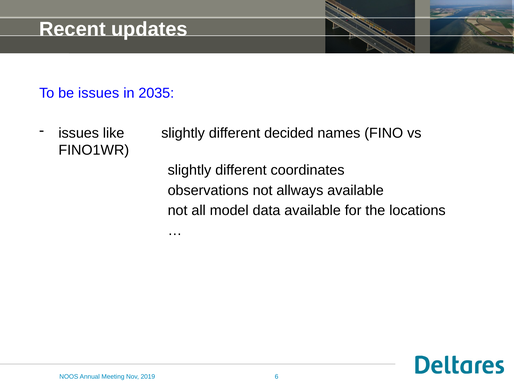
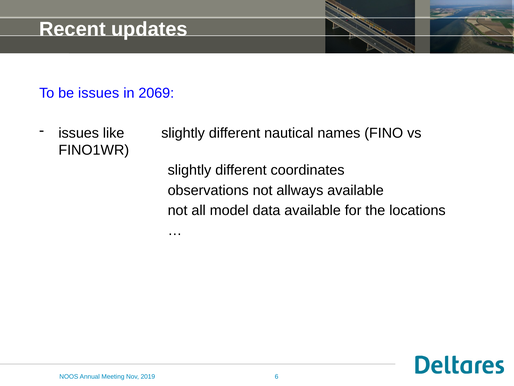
2035: 2035 -> 2069
decided: decided -> nautical
